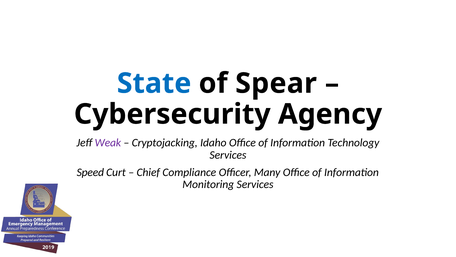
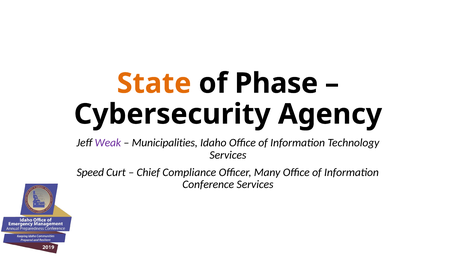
State colour: blue -> orange
Spear: Spear -> Phase
Cryptojacking: Cryptojacking -> Municipalities
Monitoring: Monitoring -> Conference
